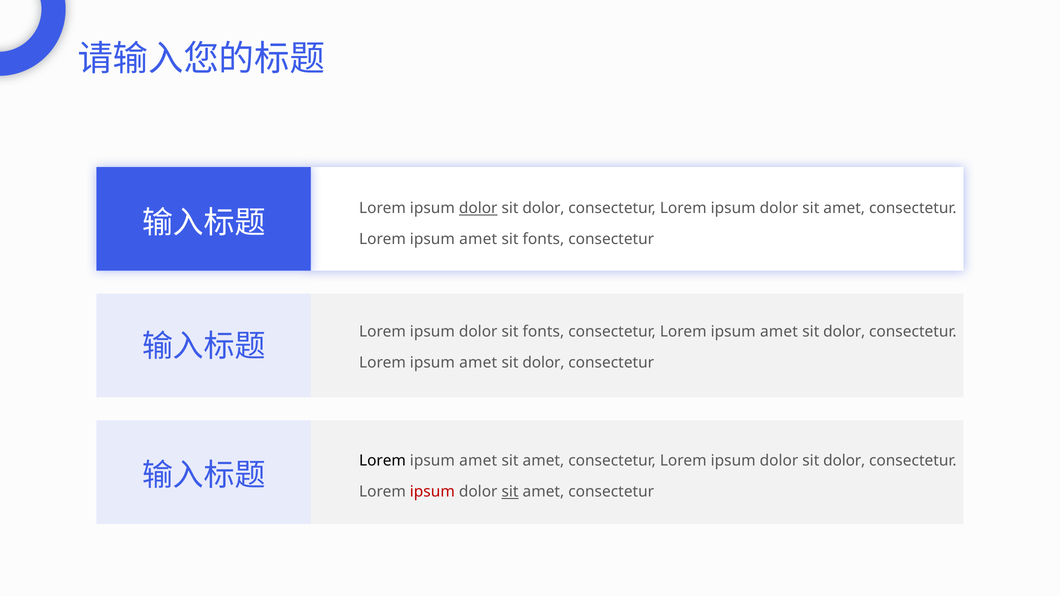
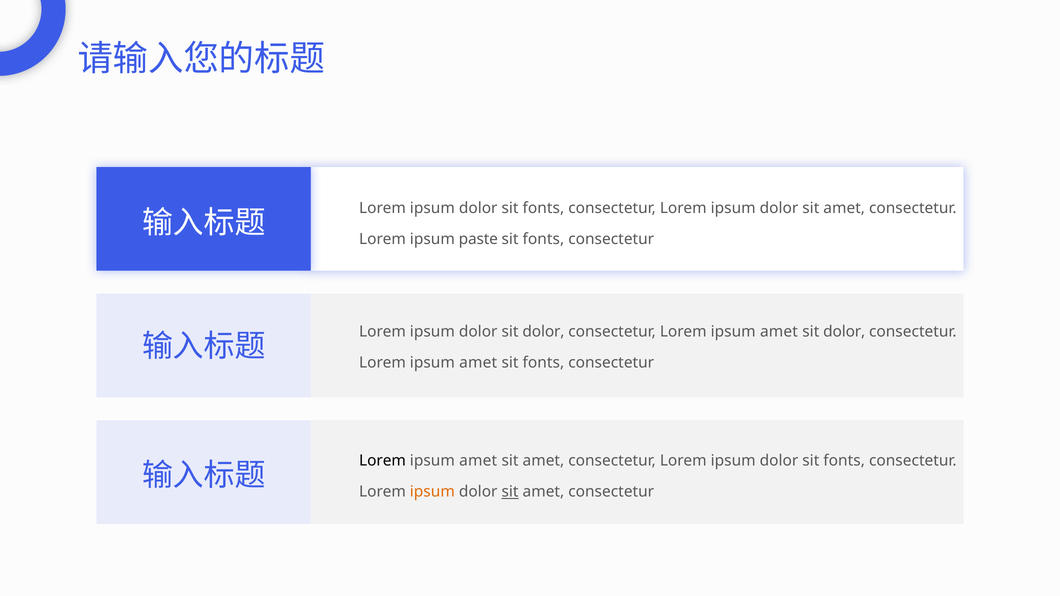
dolor at (478, 208) underline: present -> none
dolor at (543, 208): dolor -> fonts
amet at (478, 239): amet -> paste
dolor sit fonts: fonts -> dolor
dolor at (543, 363): dolor -> fonts
dolor at (844, 461): dolor -> fonts
ipsum at (432, 492) colour: red -> orange
